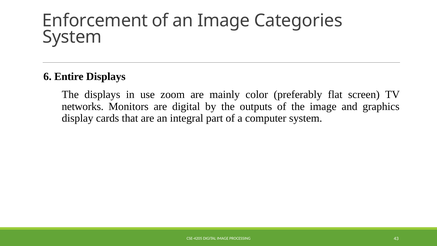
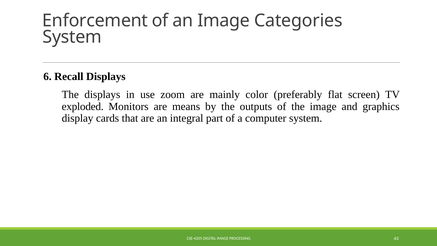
Entire: Entire -> Recall
networks: networks -> exploded
are digital: digital -> means
